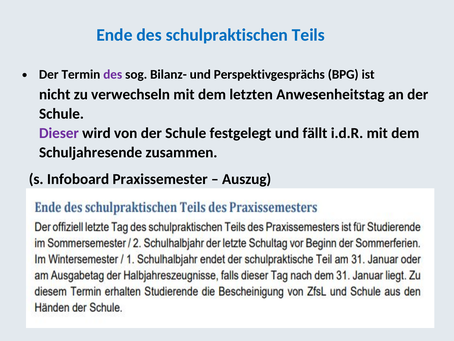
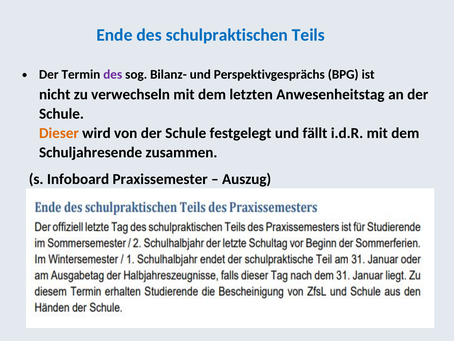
Dieser colour: purple -> orange
